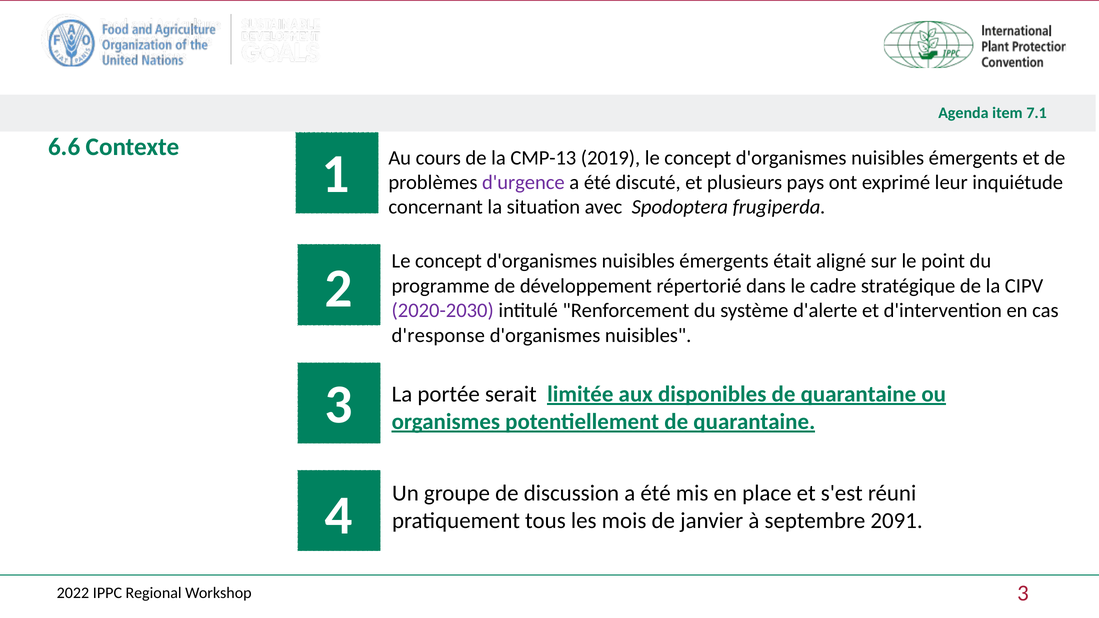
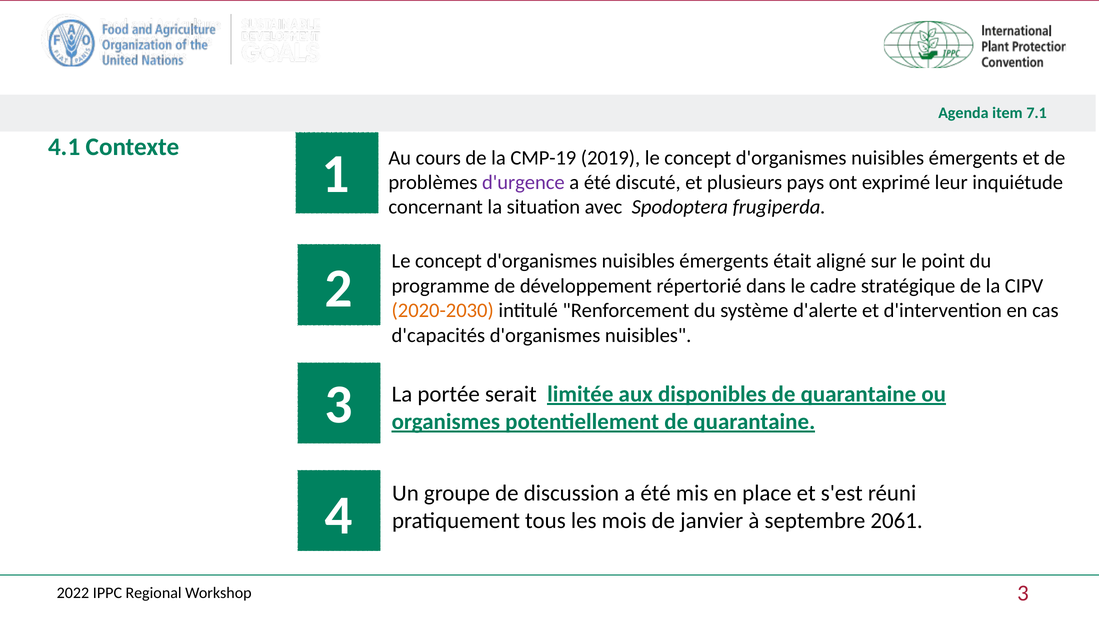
6.6: 6.6 -> 4.1
CMP-13: CMP-13 -> CMP-19
2020-2030 colour: purple -> orange
d'response: d'response -> d'capacités
2091: 2091 -> 2061
